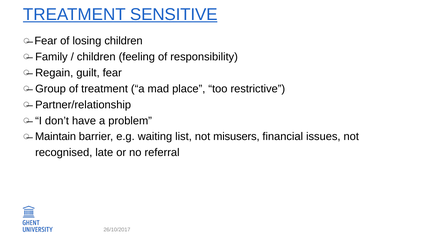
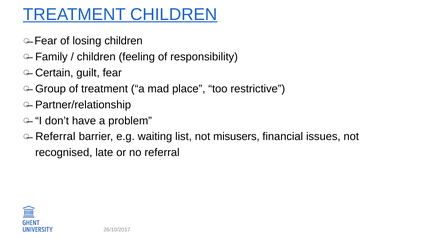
TREATMENT SENSITIVE: SENSITIVE -> CHILDREN
Regain: Regain -> Certain
Maintain at (56, 136): Maintain -> Referral
